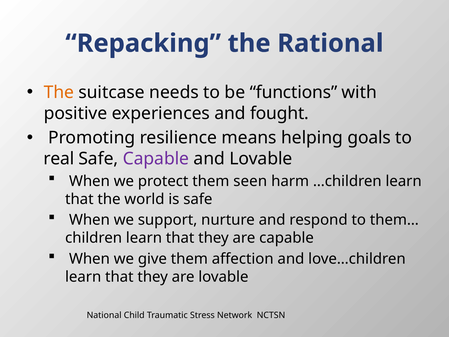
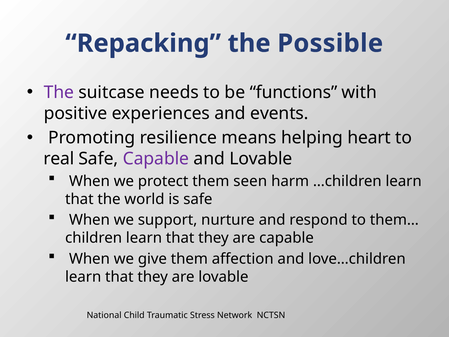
Rational: Rational -> Possible
The at (59, 92) colour: orange -> purple
fought: fought -> events
goals: goals -> heart
